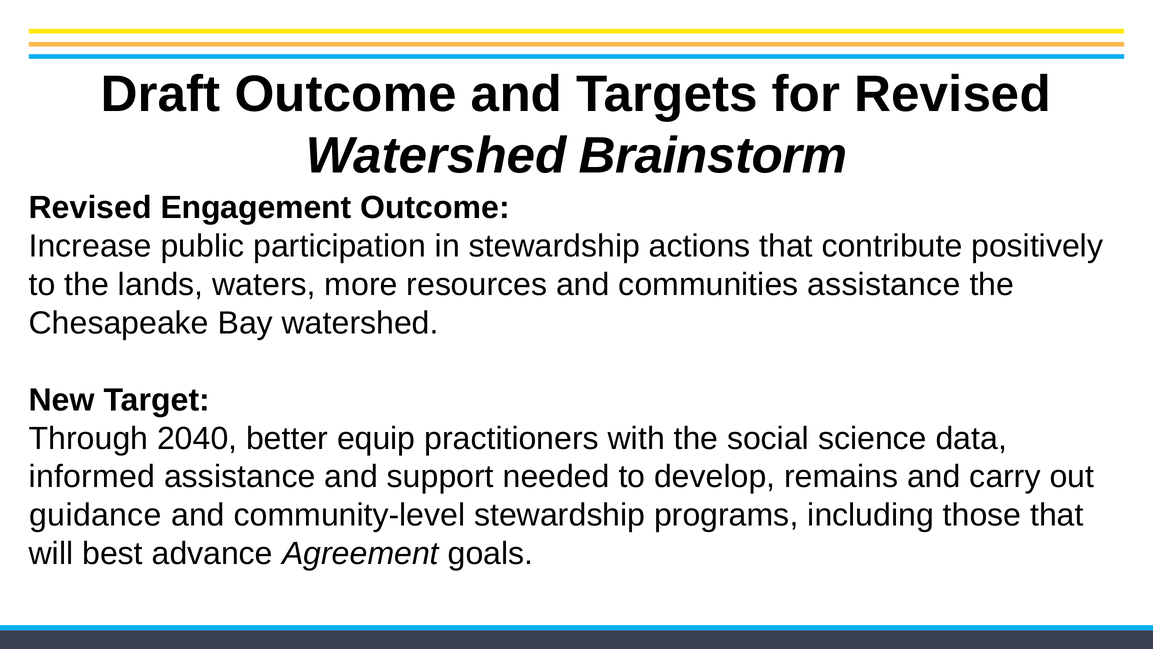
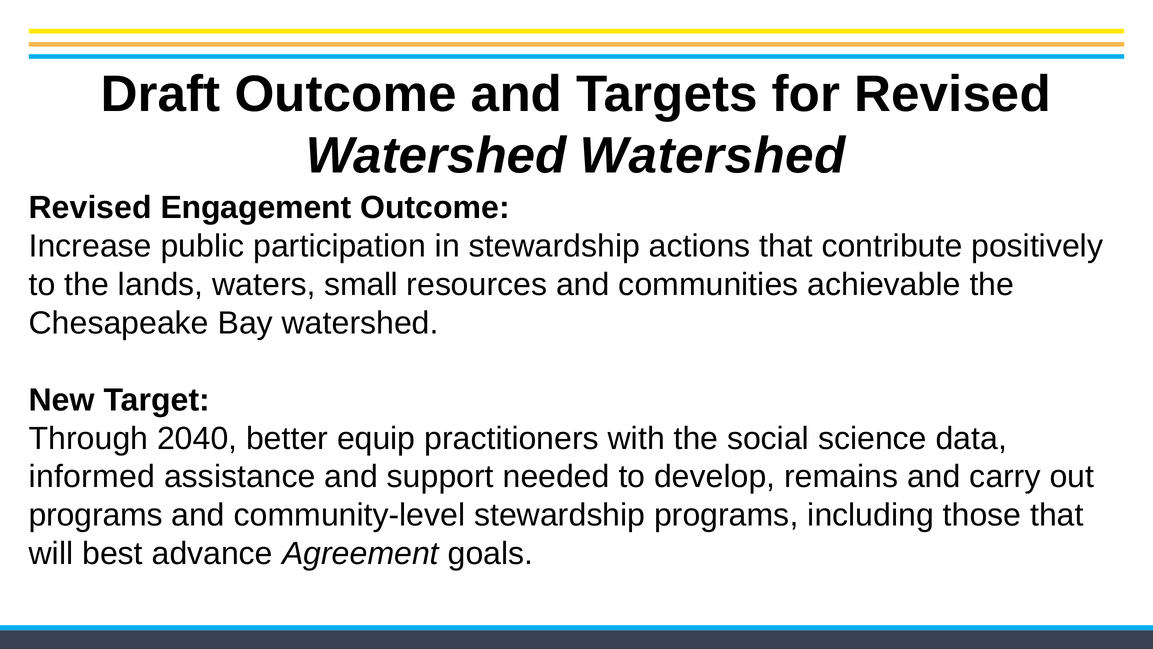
Watershed Brainstorm: Brainstorm -> Watershed
more: more -> small
communities assistance: assistance -> achievable
guidance at (95, 515): guidance -> programs
